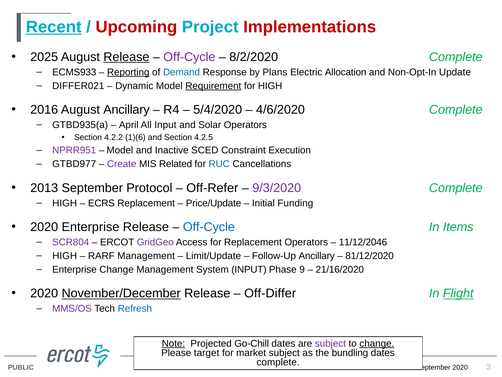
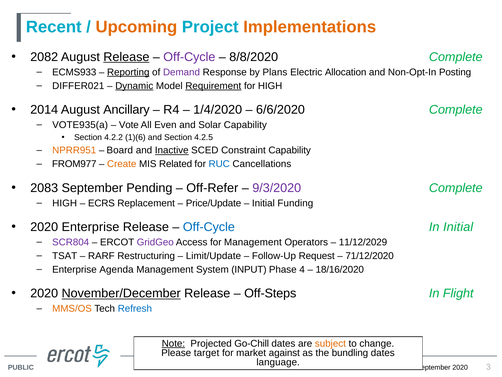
Recent underline: present -> none
Upcoming colour: red -> orange
Implementations colour: red -> orange
2025: 2025 -> 2082
8/2/2020: 8/2/2020 -> 8/8/2020
Demand colour: blue -> purple
Update: Update -> Posting
Dynamic underline: none -> present
2016: 2016 -> 2014
5/4/2020: 5/4/2020 -> 1/4/2020
4/6/2020: 4/6/2020 -> 6/6/2020
GTBD935(a: GTBD935(a -> VOTE935(a
April: April -> Vote
All Input: Input -> Even
Solar Operators: Operators -> Capability
NPRR951 colour: purple -> orange
Model at (120, 150): Model -> Board
Inactive underline: none -> present
Constraint Execution: Execution -> Capability
GTBD977: GTBD977 -> FROM977
Create colour: purple -> orange
2013: 2013 -> 2083
Protocol: Protocol -> Pending
In Items: Items -> Initial
for Replacement: Replacement -> Management
11/12/2046: 11/12/2046 -> 11/12/2029
HIGH at (65, 256): HIGH -> TSAT
RARF Management: Management -> Restructuring
Follow-Up Ancillary: Ancillary -> Request
81/12/2020: 81/12/2020 -> 71/12/2020
Enterprise Change: Change -> Agenda
9: 9 -> 4
21/16/2020: 21/16/2020 -> 18/16/2020
Off-Differ: Off-Differ -> Off-Steps
Flight underline: present -> none
MMS/OS colour: purple -> orange
subject at (330, 343) colour: purple -> orange
change at (377, 343) underline: present -> none
market subject: subject -> against
complete at (278, 362): complete -> language
